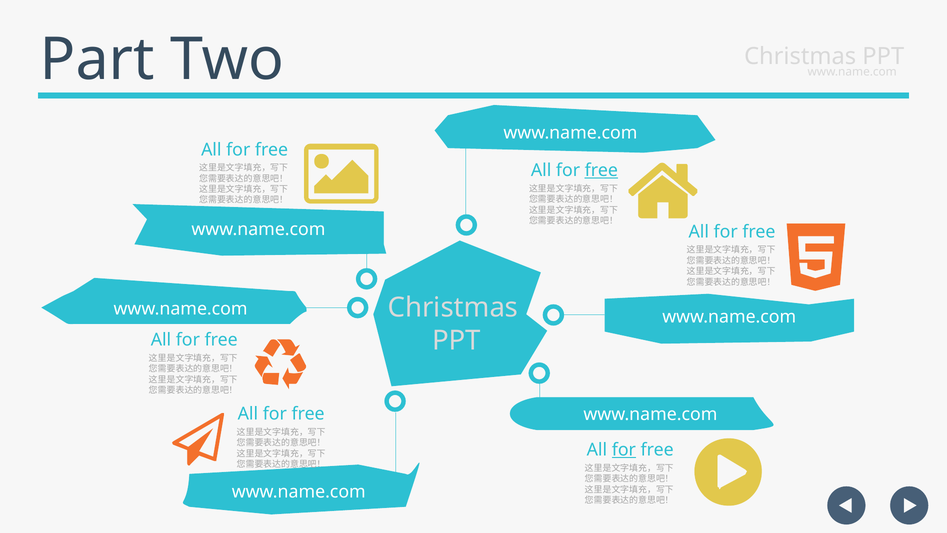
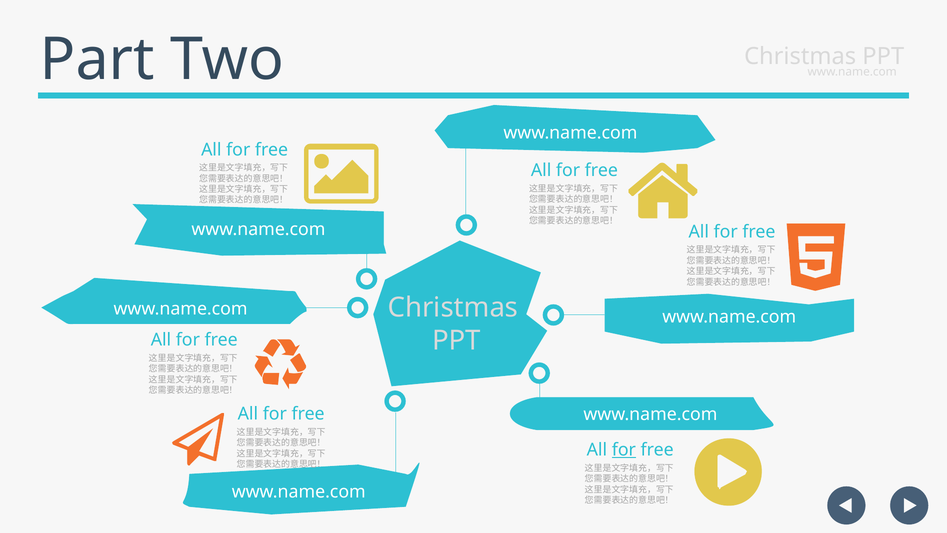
free at (601, 170) underline: present -> none
